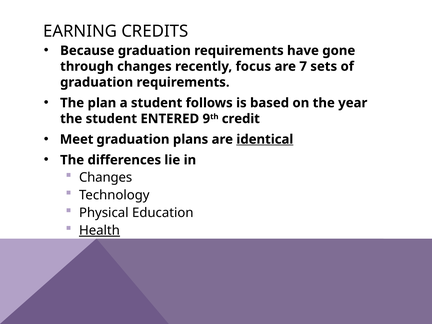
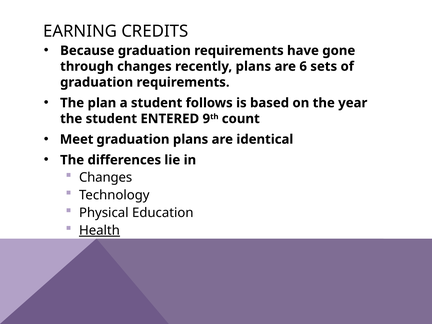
recently focus: focus -> plans
7: 7 -> 6
credit: credit -> count
identical underline: present -> none
